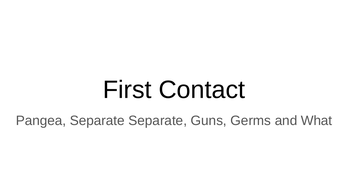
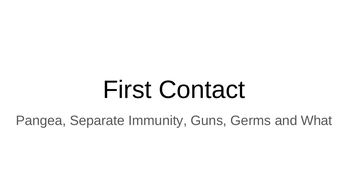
Separate Separate: Separate -> Immunity
